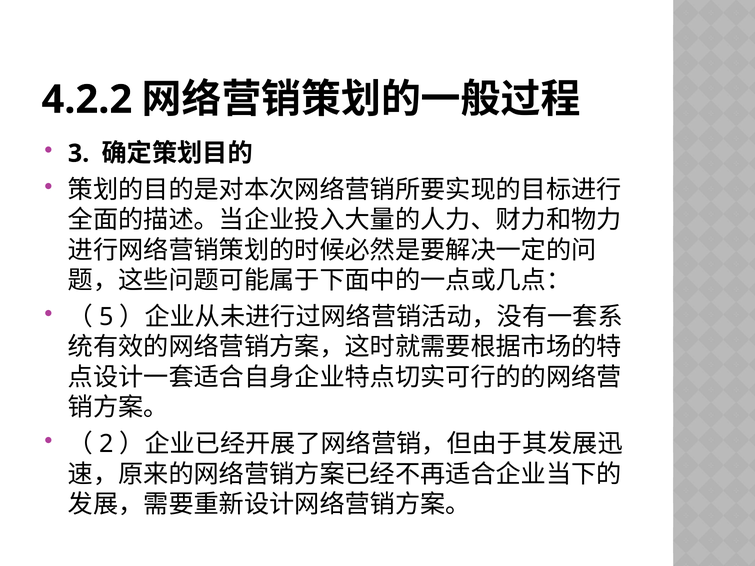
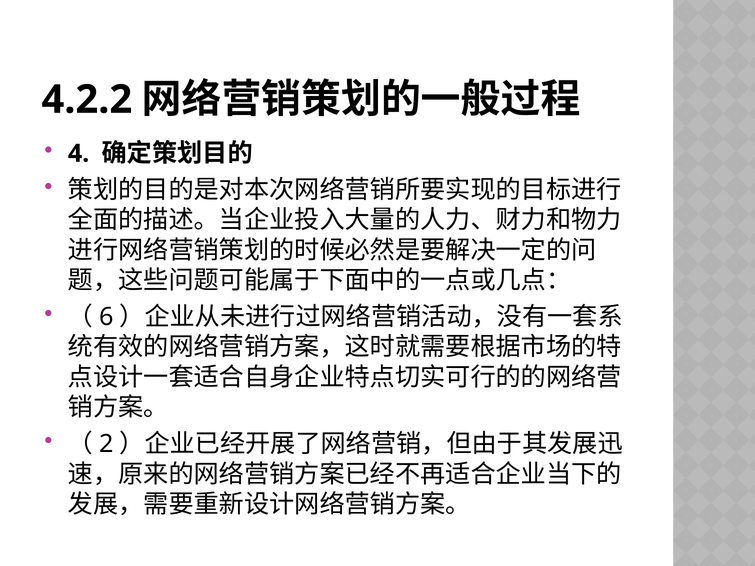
3: 3 -> 4
5: 5 -> 6
